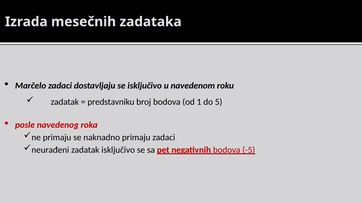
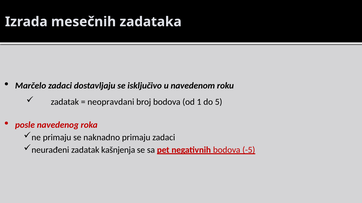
predstavniku: predstavniku -> neopravdani
zadatak isključivo: isključivo -> kašnjenja
